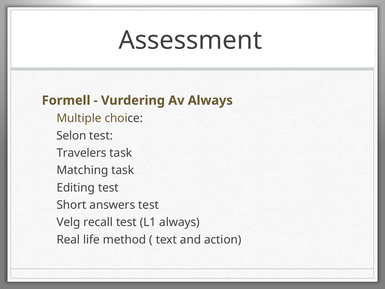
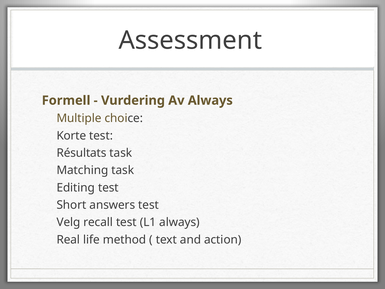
Selon: Selon -> Korte
Travelers: Travelers -> Résultats
